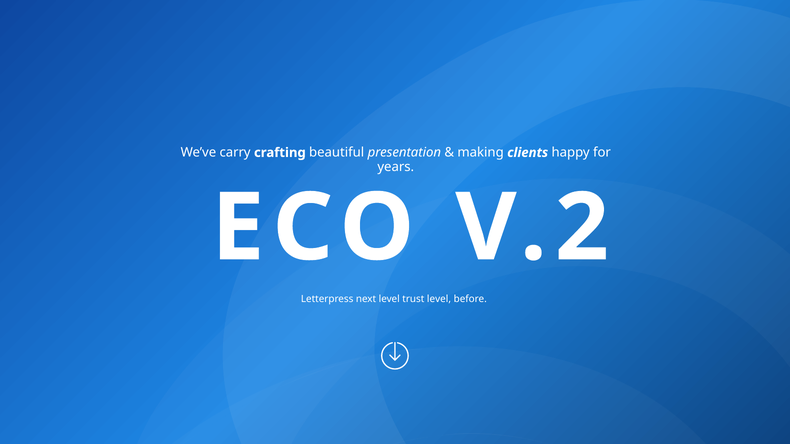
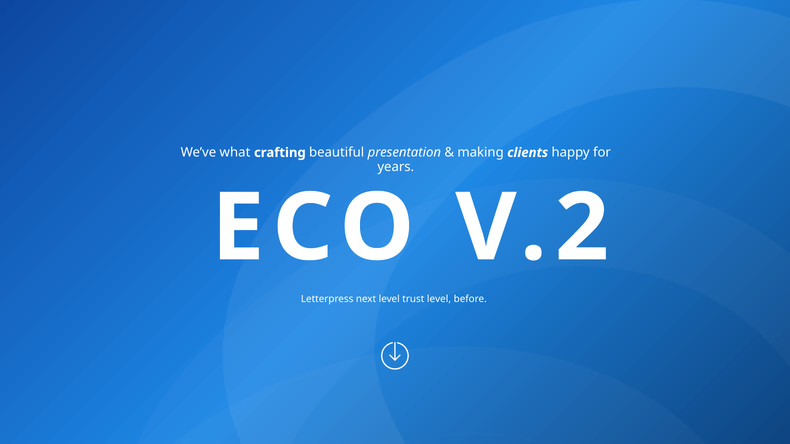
carry: carry -> what
